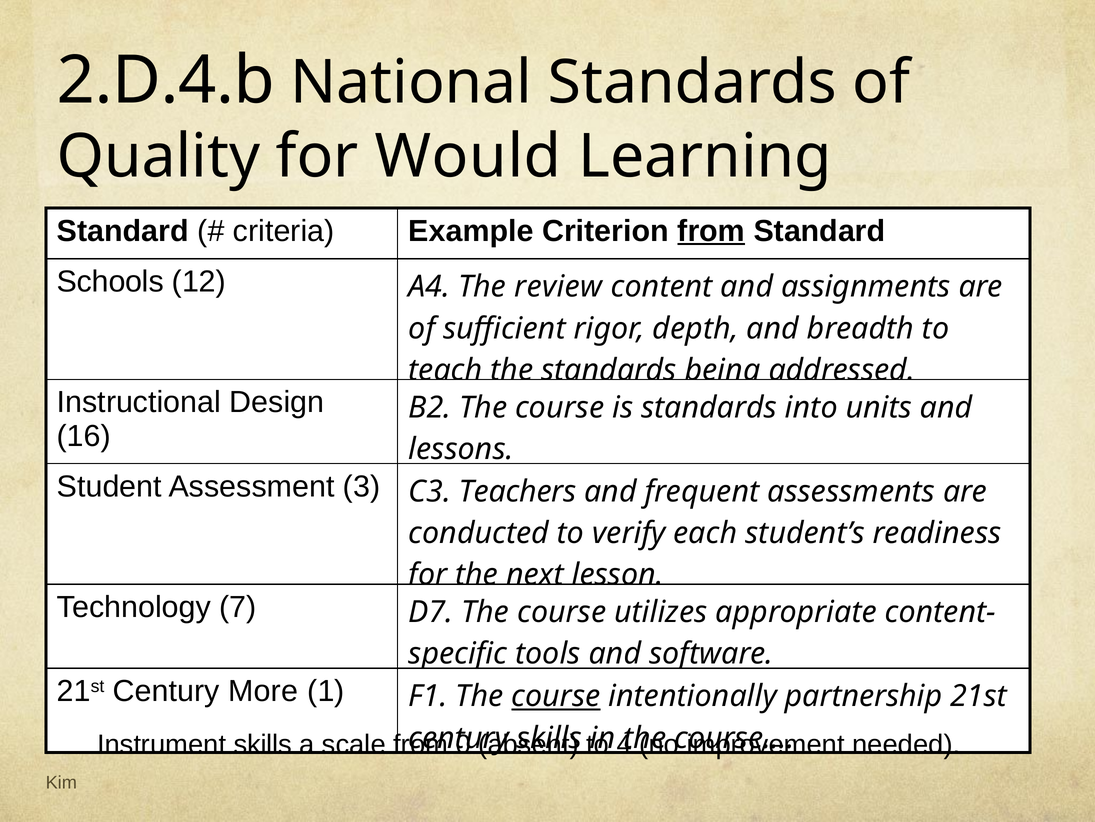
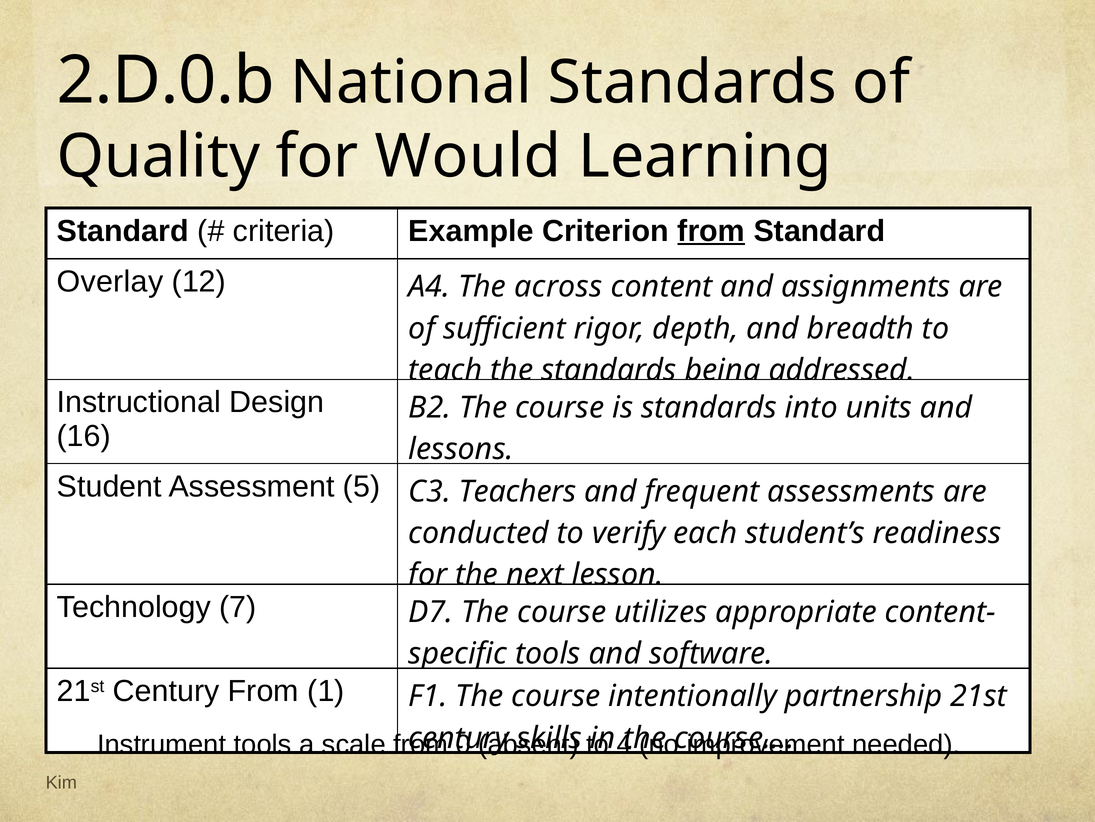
2.D.4.b: 2.D.4.b -> 2.D.0.b
Schools: Schools -> Overlay
review: review -> across
3: 3 -> 5
Century More: More -> From
course at (556, 696) underline: present -> none
Instrument skills: skills -> tools
